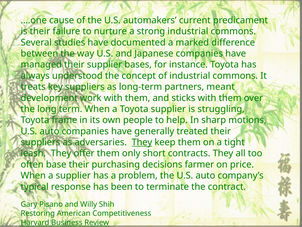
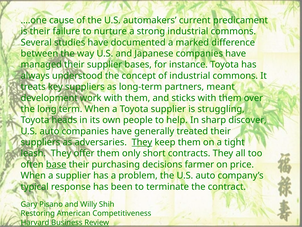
frame: frame -> heads
motions: motions -> discover
base underline: none -> present
